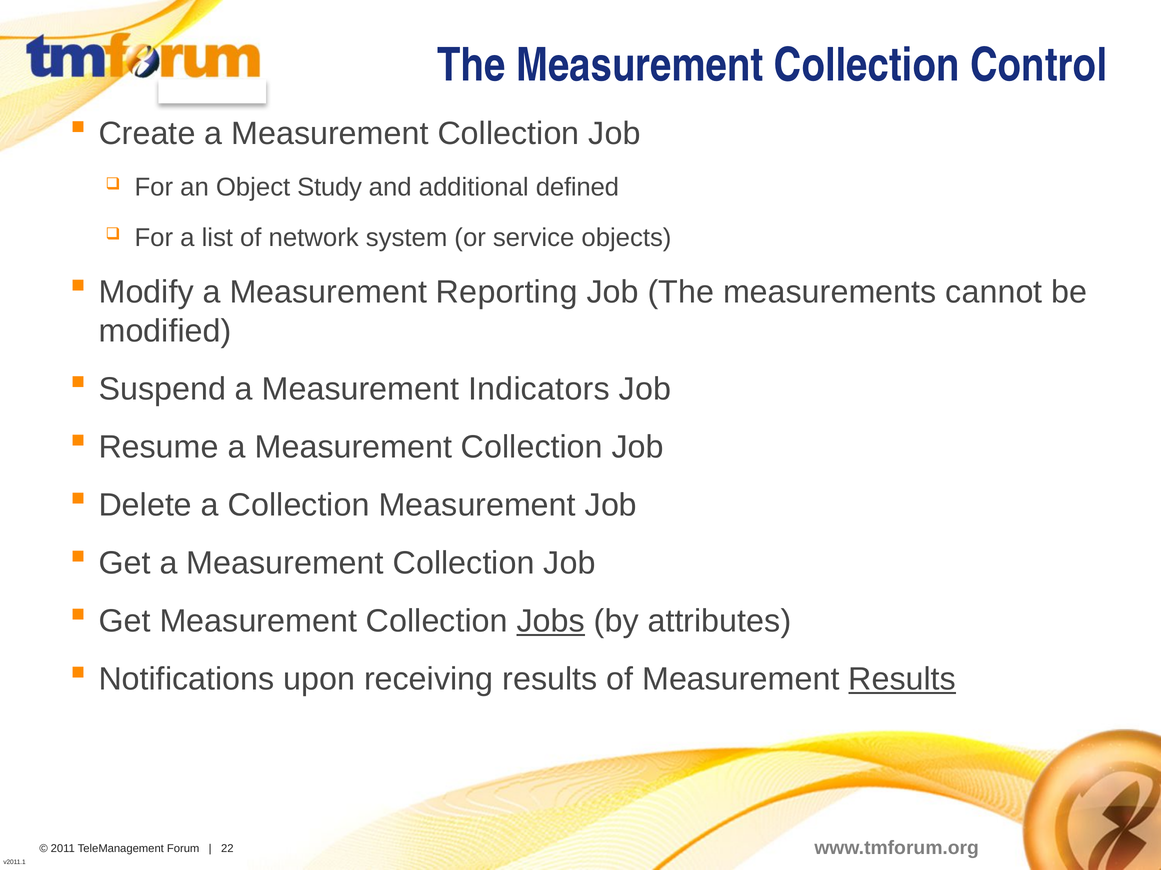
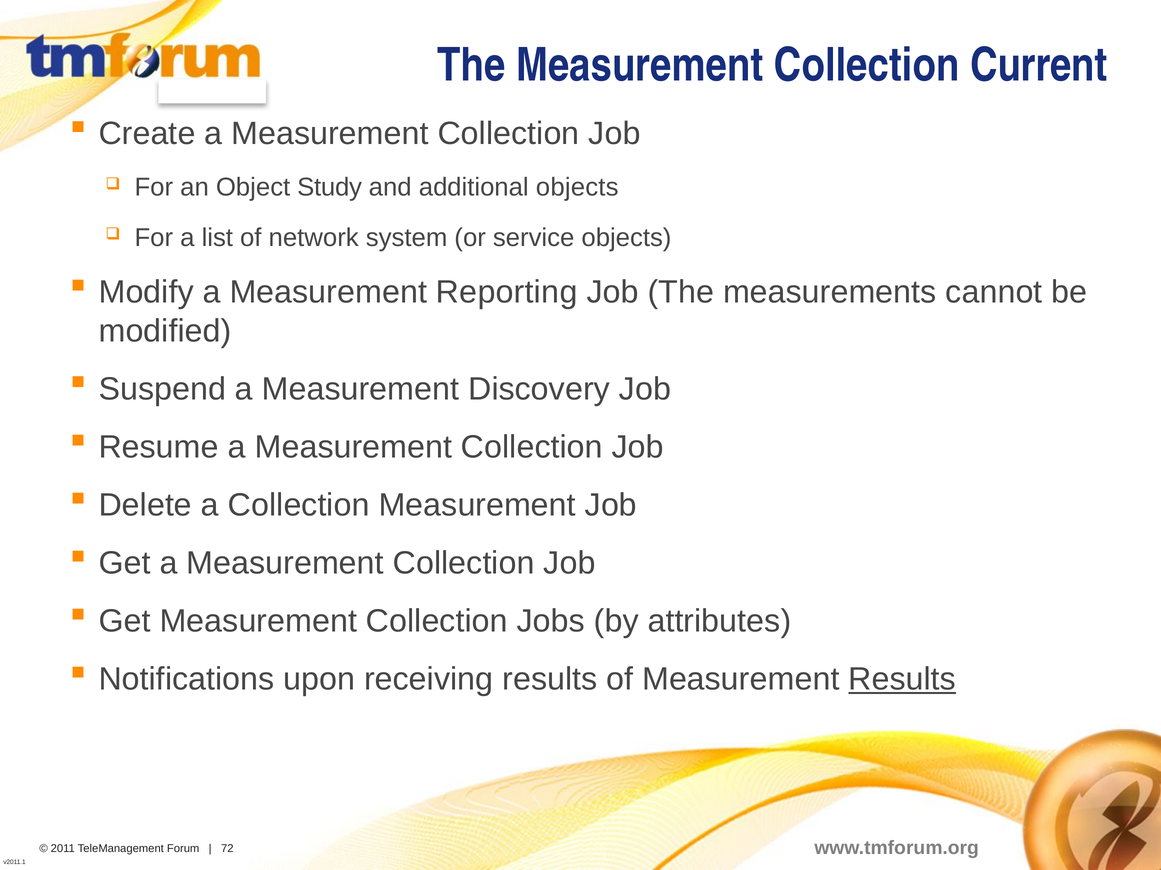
Control: Control -> Current
additional defined: defined -> objects
Indicators: Indicators -> Discovery
Jobs underline: present -> none
22: 22 -> 72
